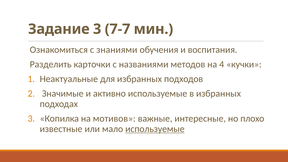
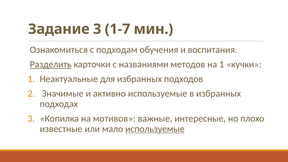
7-7: 7-7 -> 1-7
знаниями: знаниями -> подходам
Разделить underline: none -> present
на 4: 4 -> 1
